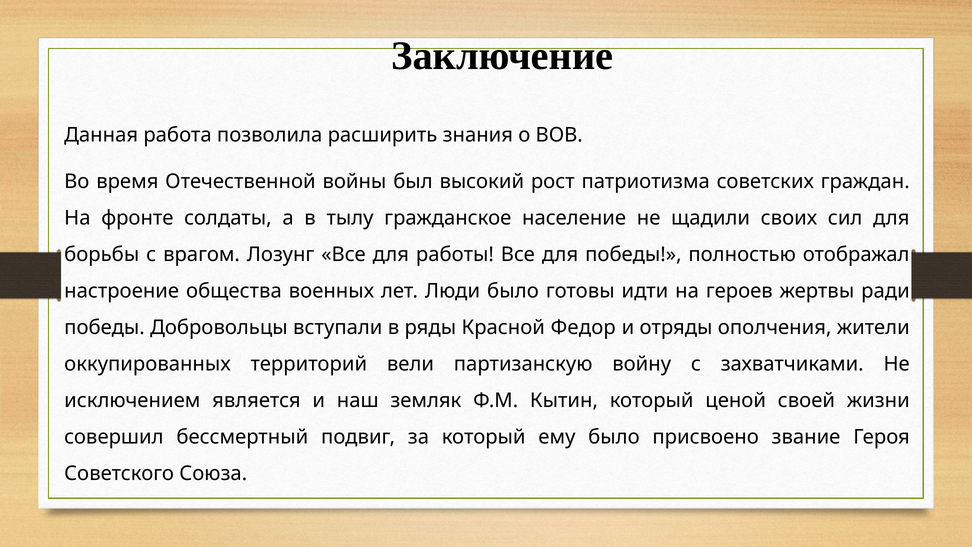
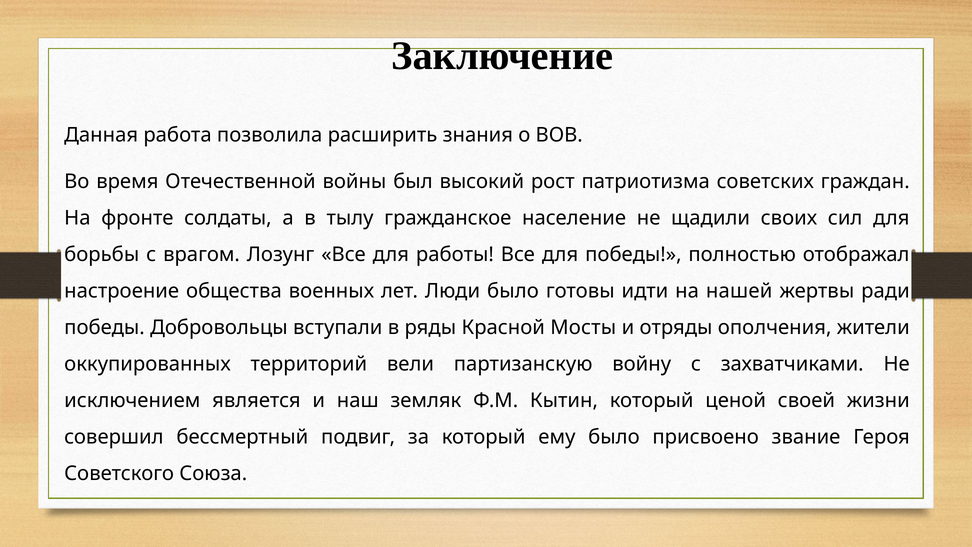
героев: героев -> нашей
Федор: Федор -> Мосты
